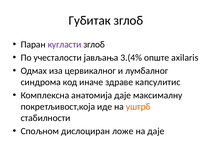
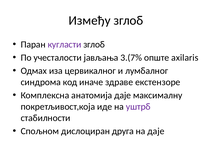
Губитак: Губитак -> Између
3.(4%: 3.(4% -> 3.(7%
капсулитис: капсулитис -> екстензоре
уштрб colour: orange -> purple
ложе: ложе -> друга
